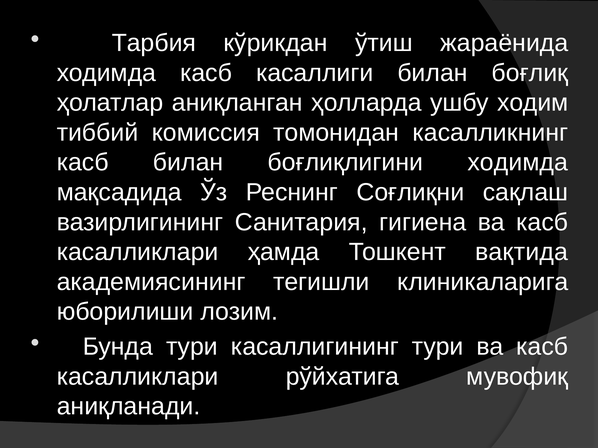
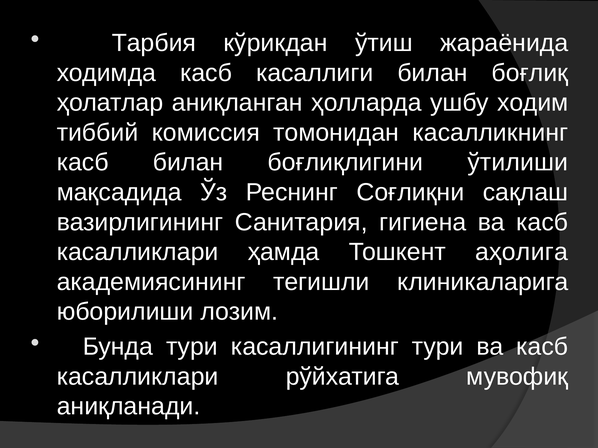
боғлиқлигини ходимда: ходимда -> ўтилиши
вақтида: вақтида -> аҳолига
